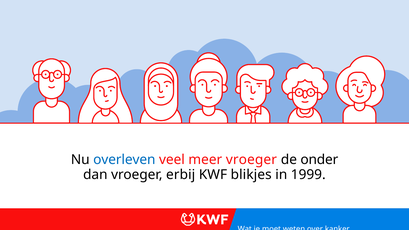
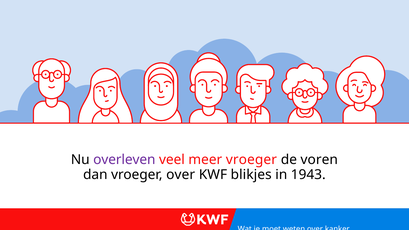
overleven colour: blue -> purple
onder: onder -> voren
vroeger erbij: erbij -> over
1999: 1999 -> 1943
